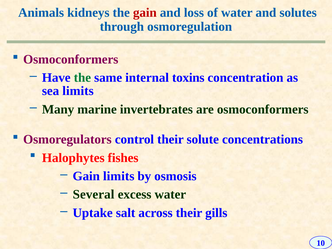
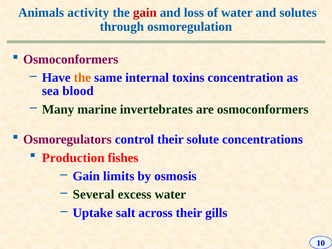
kidneys: kidneys -> activity
the at (82, 78) colour: green -> orange
sea limits: limits -> blood
Halophytes: Halophytes -> Production
